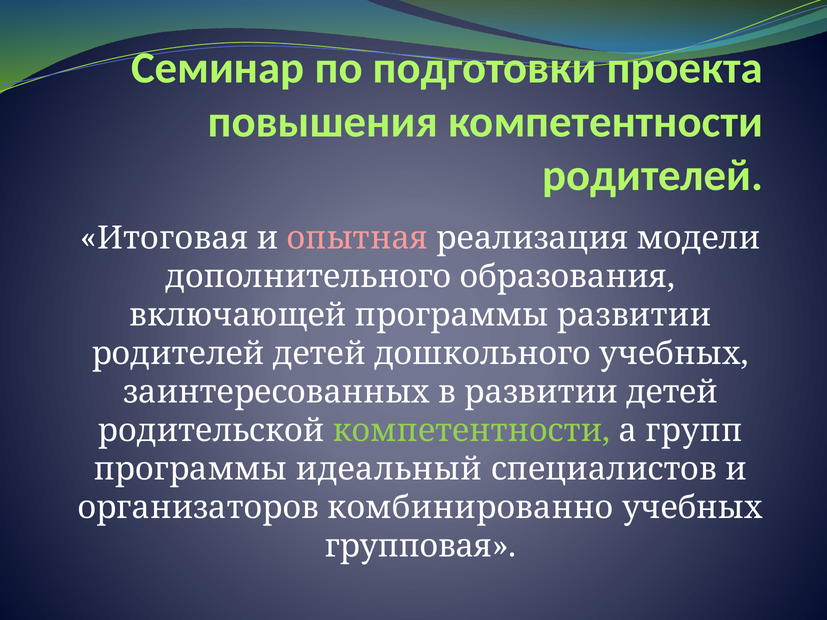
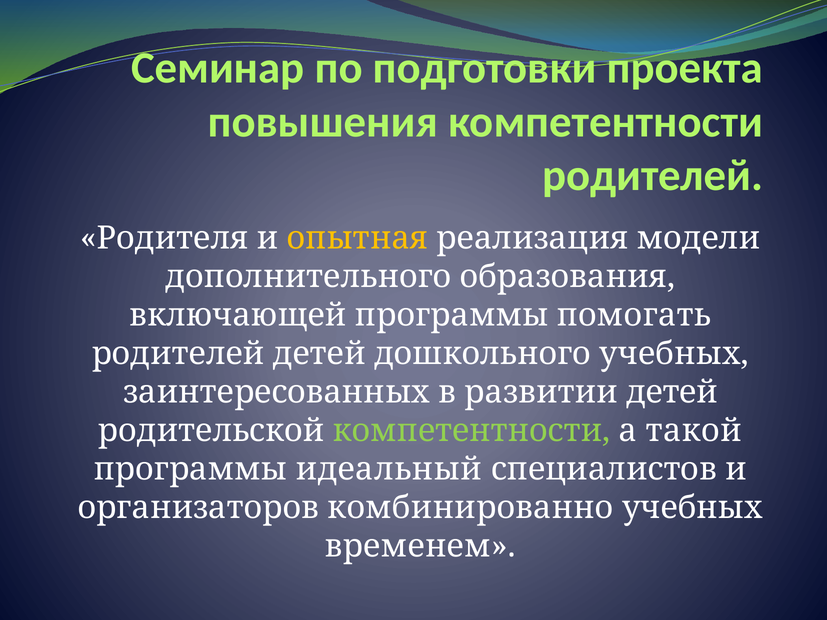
Итоговая: Итоговая -> Родителя
опытная colour: pink -> yellow
программы развитии: развитии -> помогать
групп: групп -> такой
групповая: групповая -> временем
